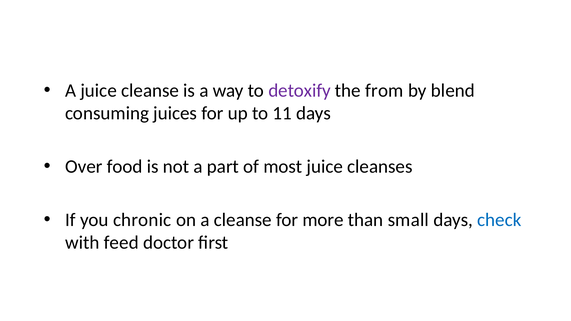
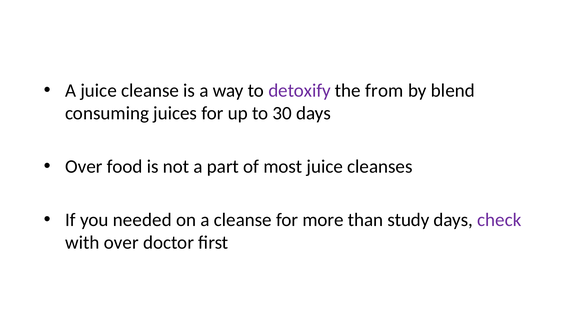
11: 11 -> 30
chronic: chronic -> needed
small: small -> study
check colour: blue -> purple
with feed: feed -> over
